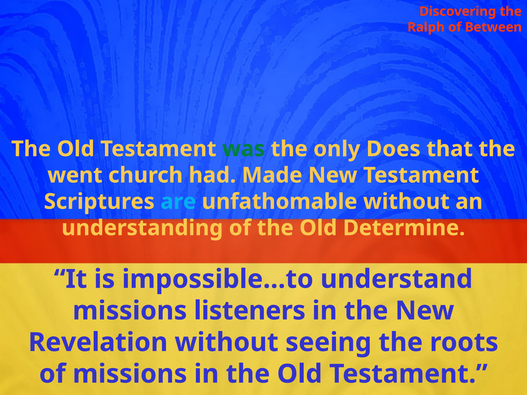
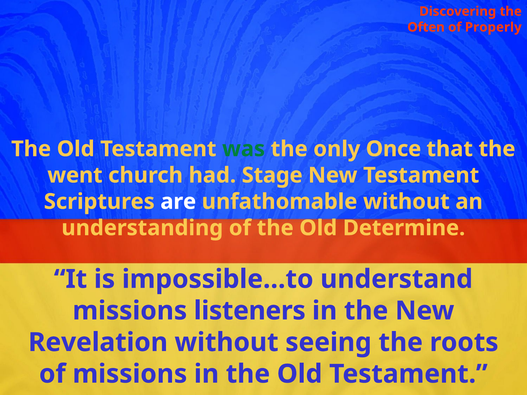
Ralph: Ralph -> Often
Between: Between -> Properly
Does: Does -> Once
Made: Made -> Stage
are colour: light blue -> white
